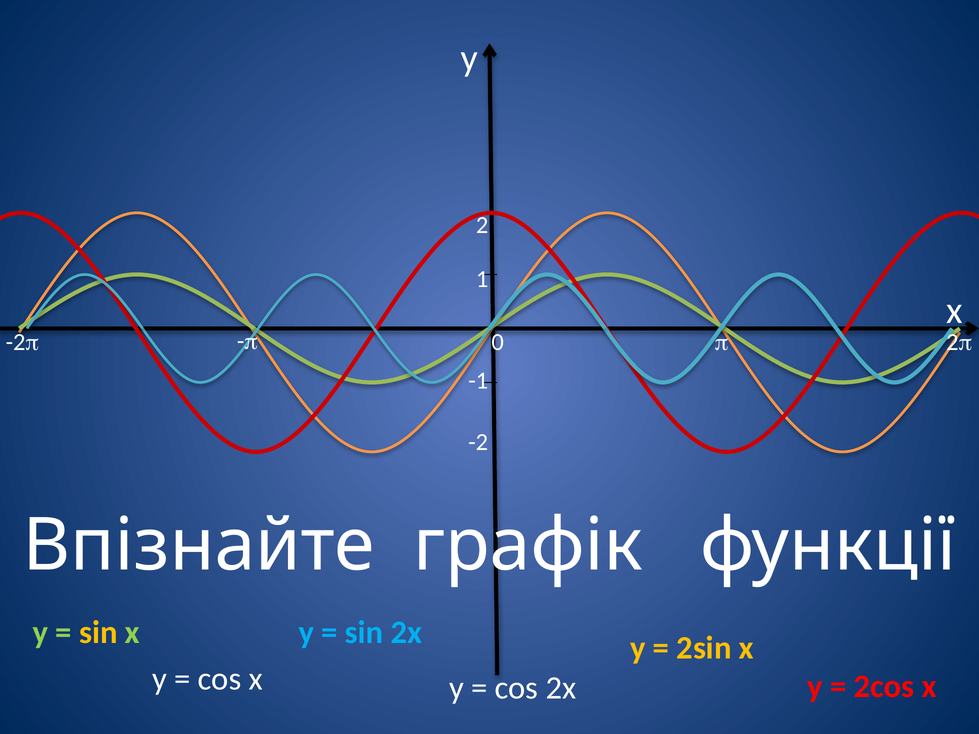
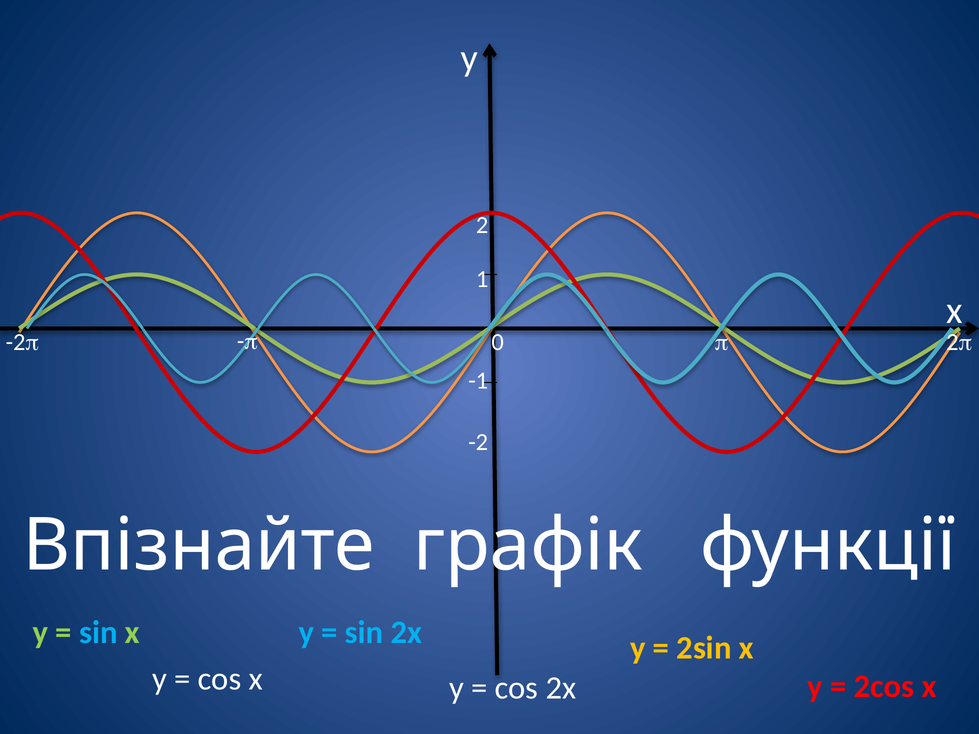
sin at (98, 633) colour: yellow -> light blue
